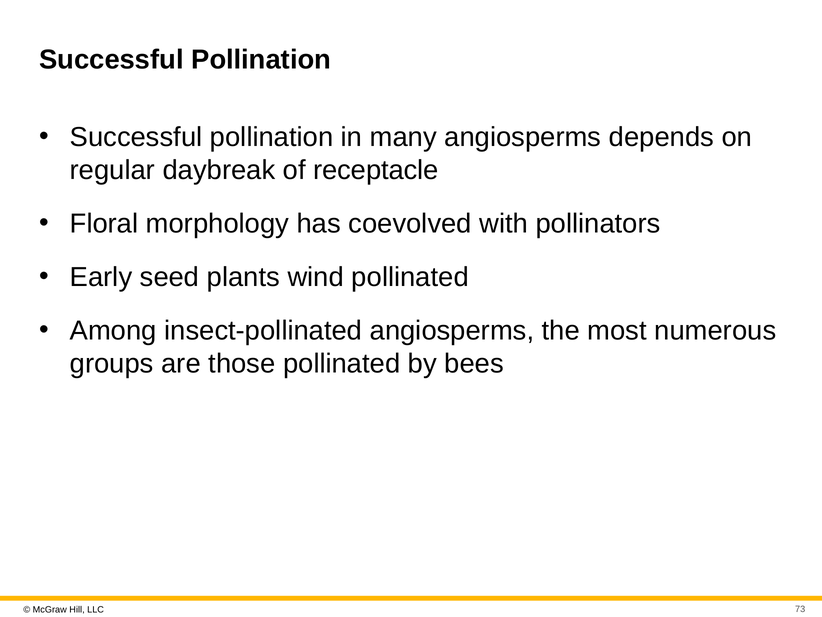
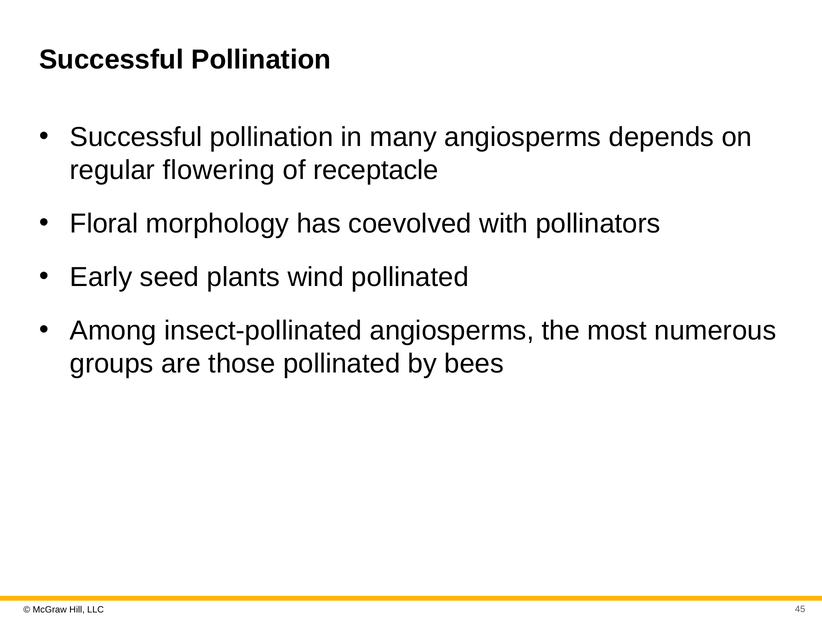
daybreak: daybreak -> flowering
73: 73 -> 45
